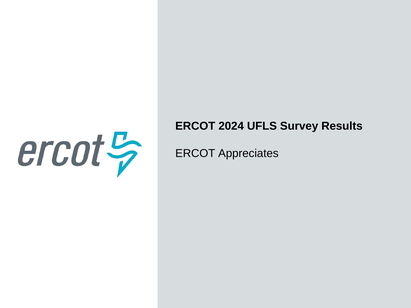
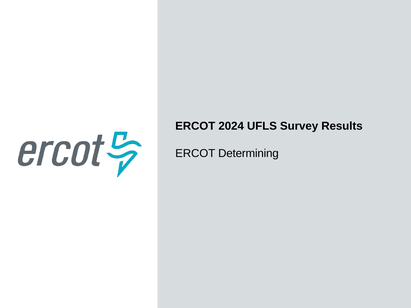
Appreciates: Appreciates -> Determining
